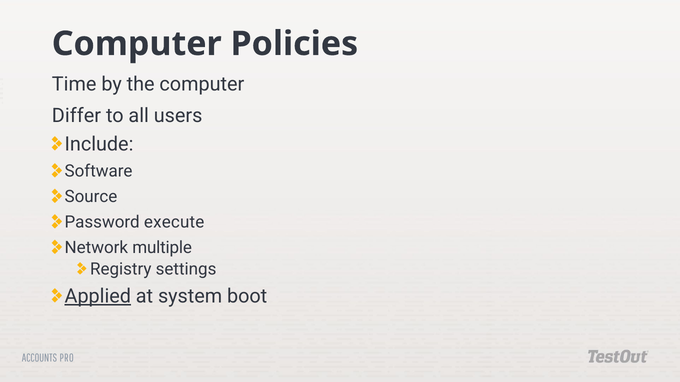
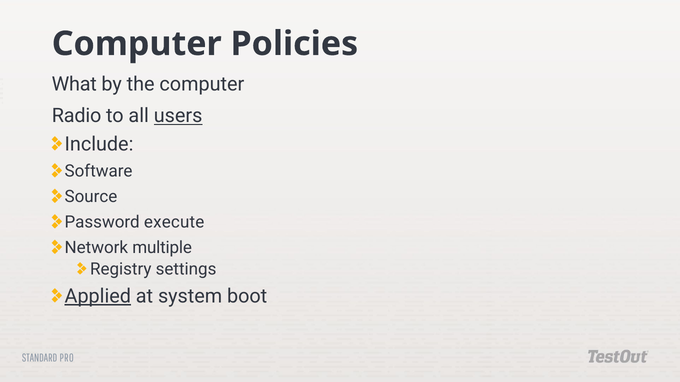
Time: Time -> What
Differ: Differ -> Radio
users underline: none -> present
ACCOUNTS: ACCOUNTS -> STANDARD
